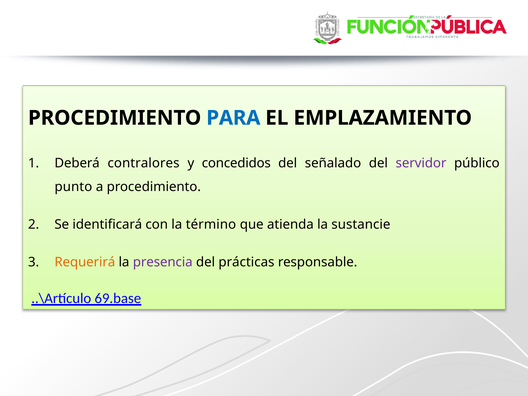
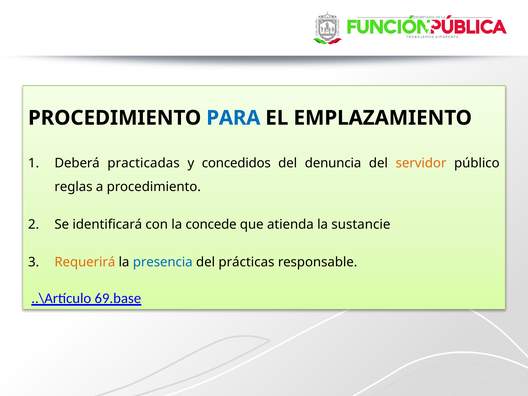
contralores: contralores -> practicadas
señalado: señalado -> denuncia
servidor colour: purple -> orange
punto: punto -> reglas
término: término -> concede
presencia colour: purple -> blue
